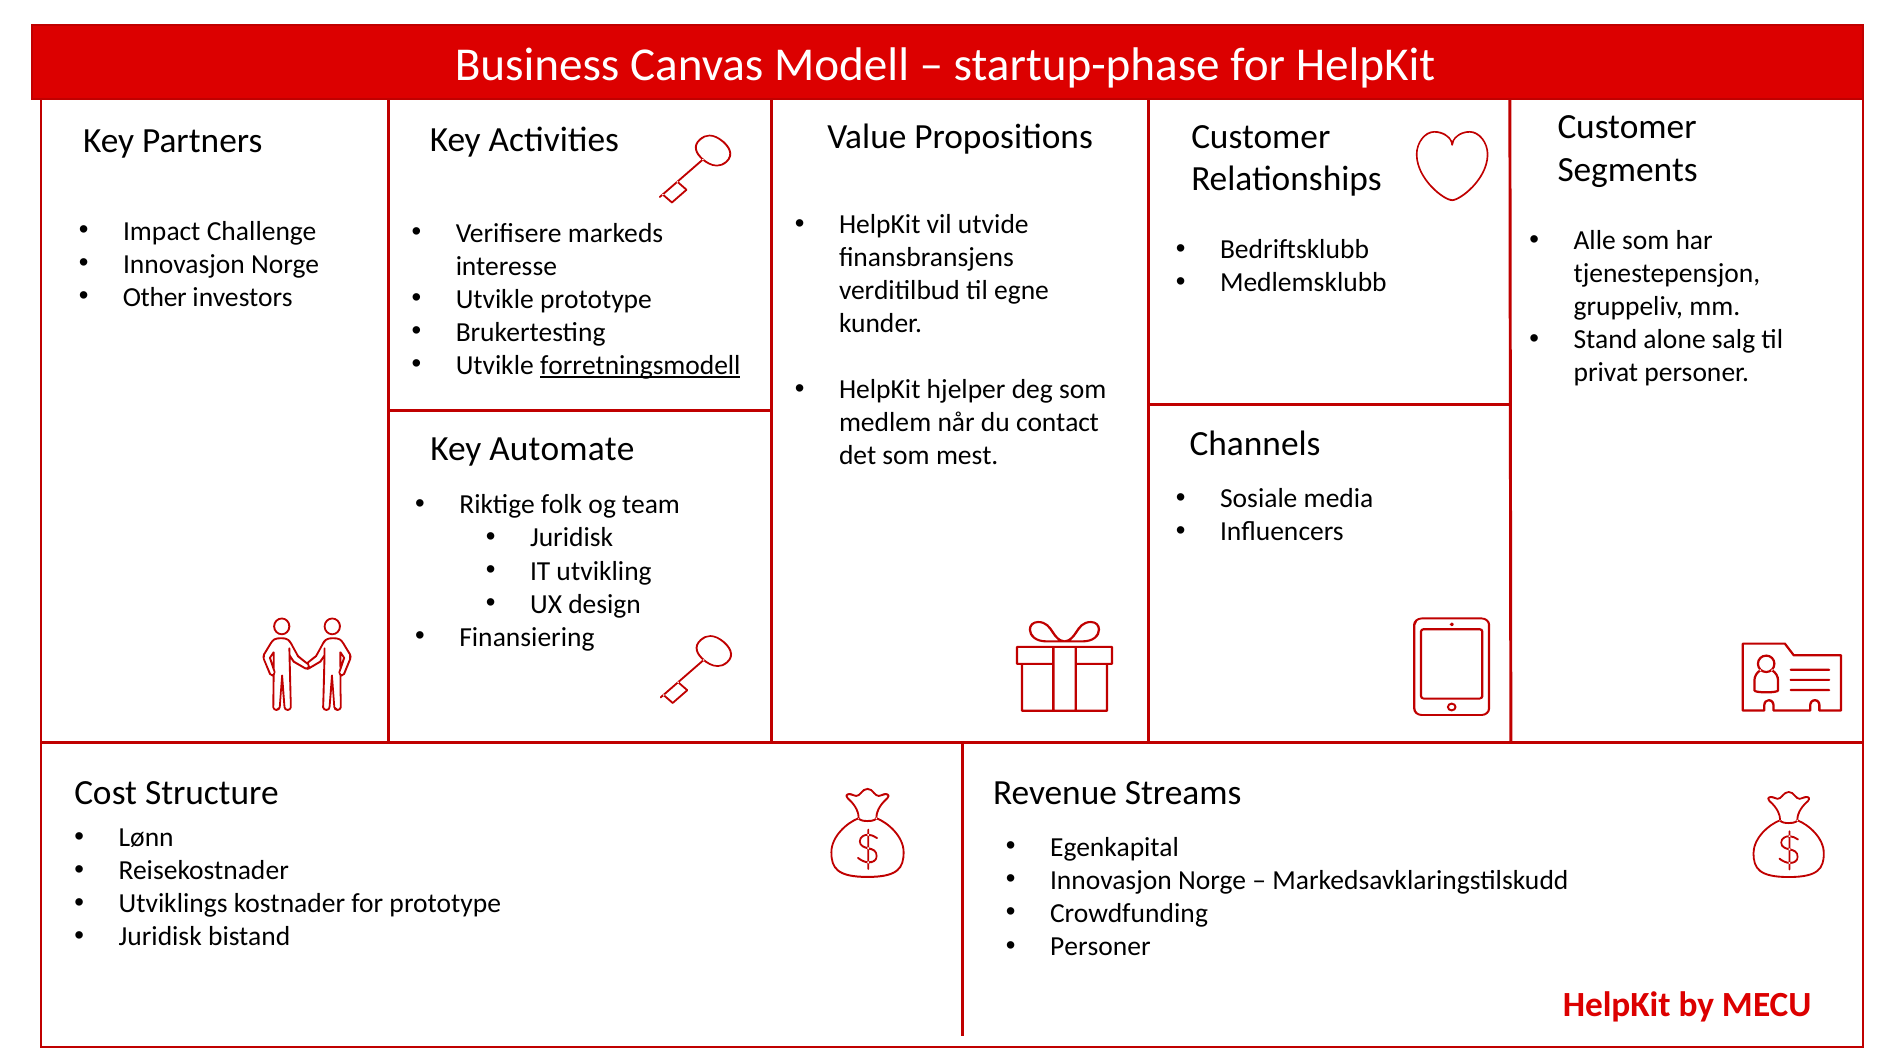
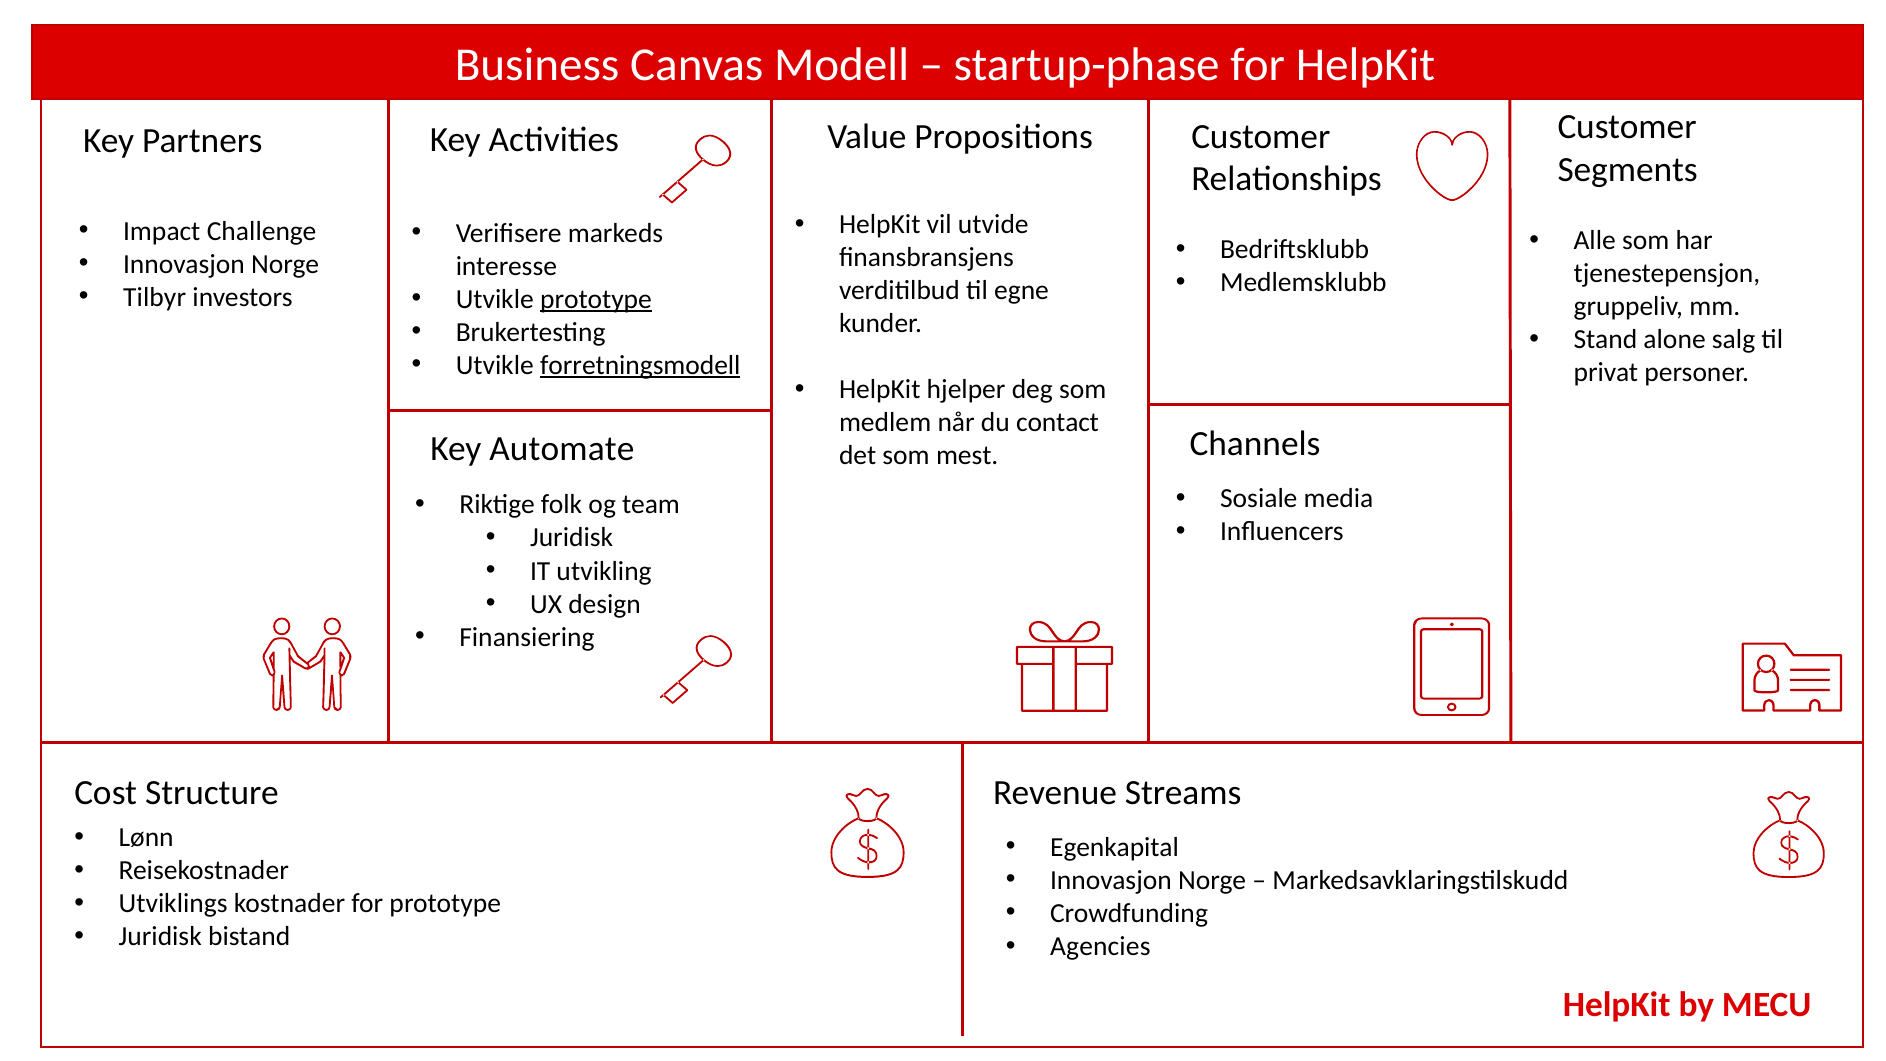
Other: Other -> Tilbyr
prototype at (596, 299) underline: none -> present
Personer at (1100, 946): Personer -> Agencies
